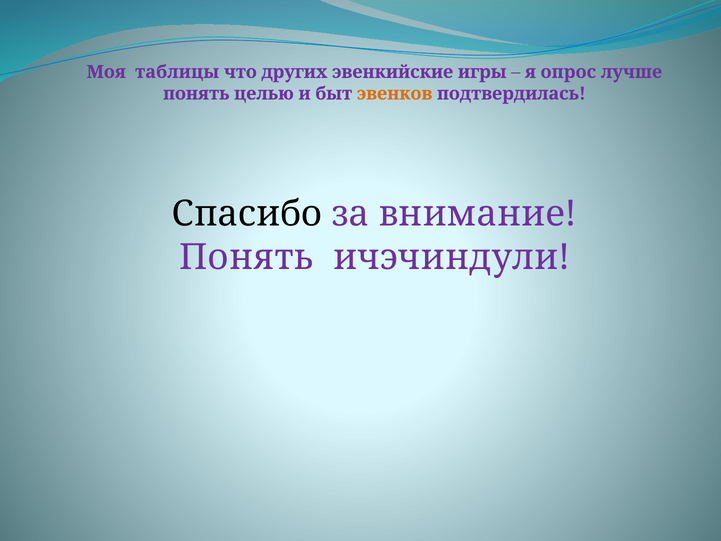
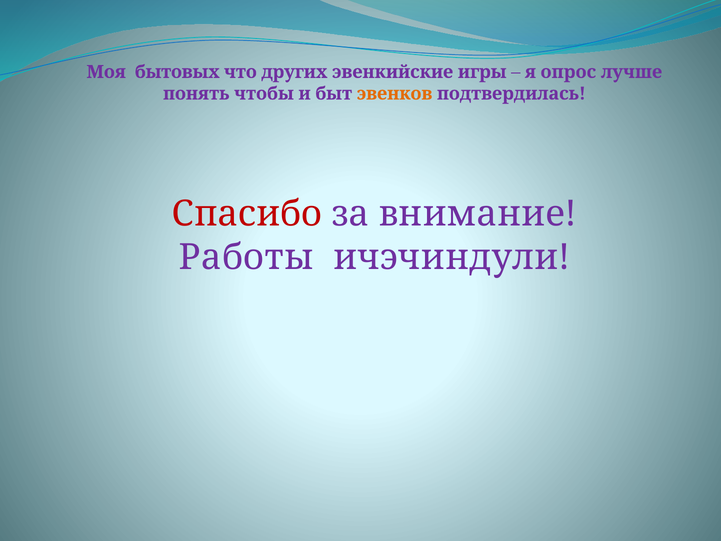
таблицы: таблицы -> бытовых
целью: целью -> чтобы
Спасибо colour: black -> red
Понять at (246, 257): Понять -> Работы
